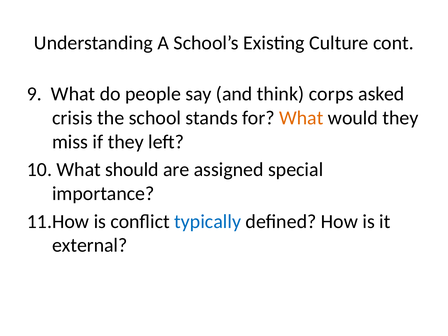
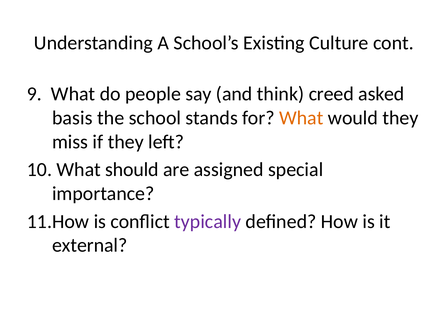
corps: corps -> creed
crisis: crisis -> basis
typically colour: blue -> purple
